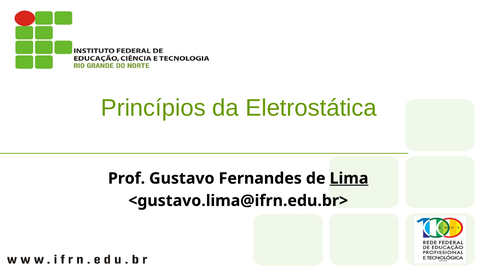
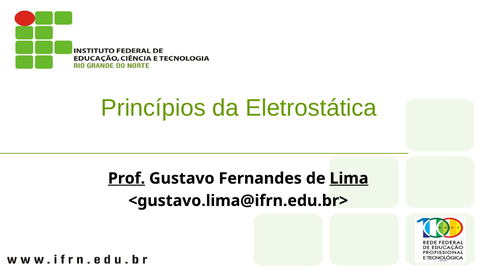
Prof underline: none -> present
